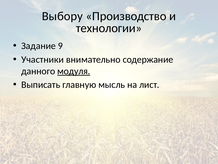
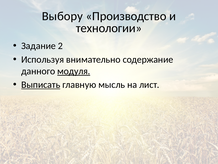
9: 9 -> 2
Участники: Участники -> Используя
Выписать underline: none -> present
